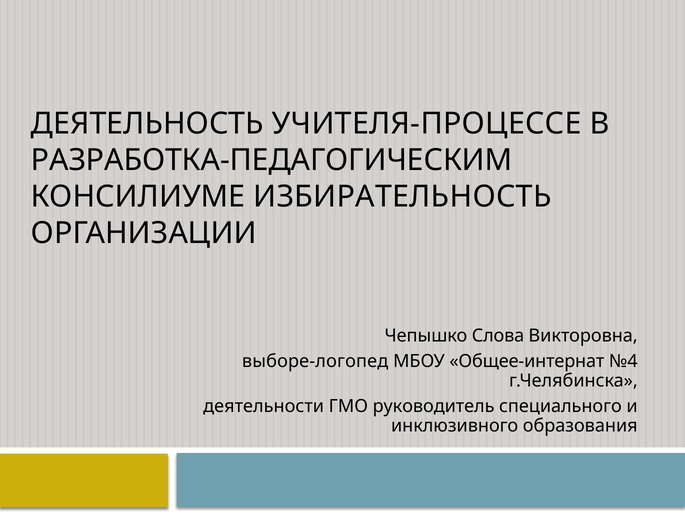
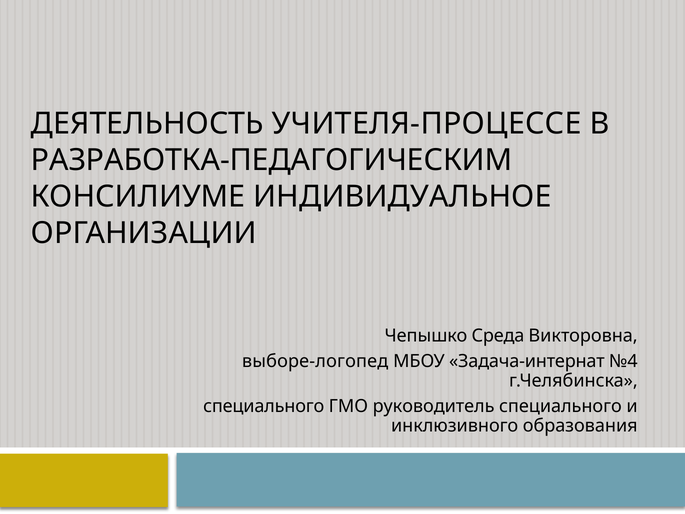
ИЗБИРАТЕЛЬНОСТЬ: ИЗБИРАТЕЛЬНОСТЬ -> ИНДИВИДУАЛЬНОЕ
Слова: Слова -> Среда
Общее-интернат: Общее-интернат -> Задача-интернат
деятельности at (264, 406): деятельности -> специального
